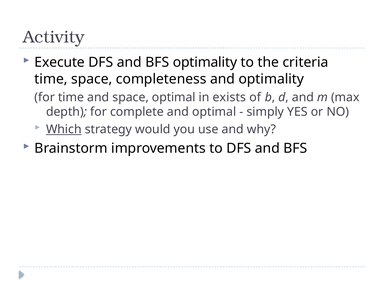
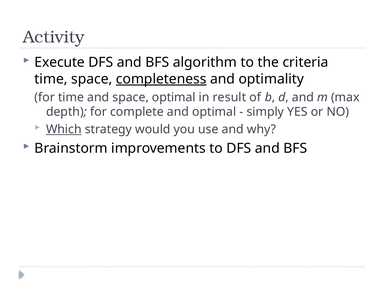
BFS optimality: optimality -> algorithm
completeness underline: none -> present
exists: exists -> result
